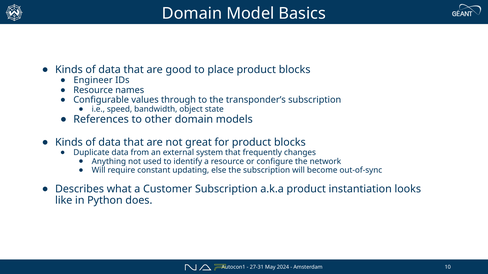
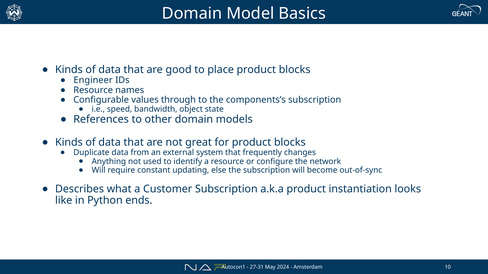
transponder’s: transponder’s -> components’s
does: does -> ends
